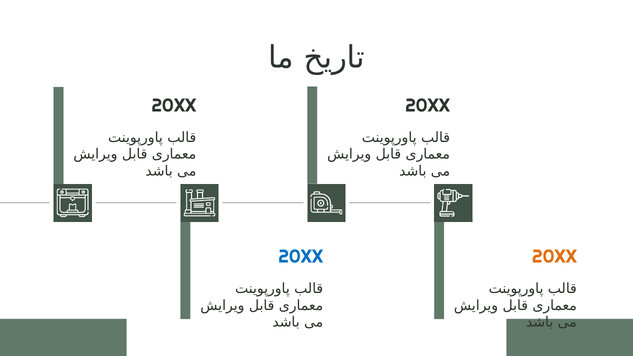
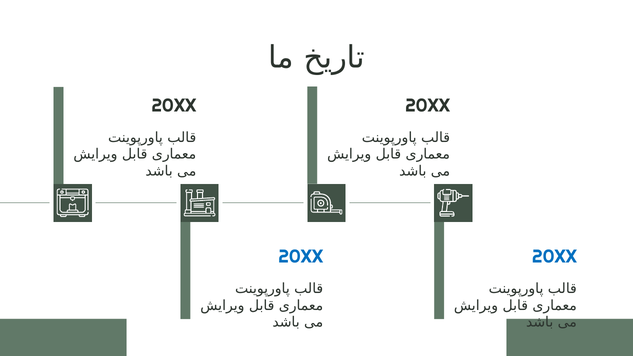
20XX at (555, 257) colour: orange -> blue
